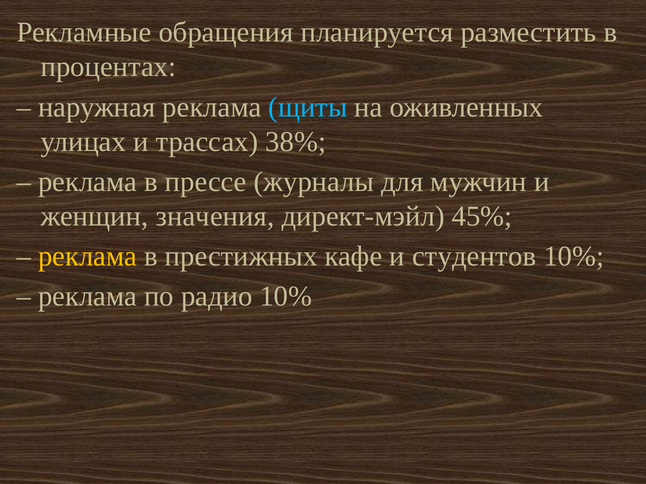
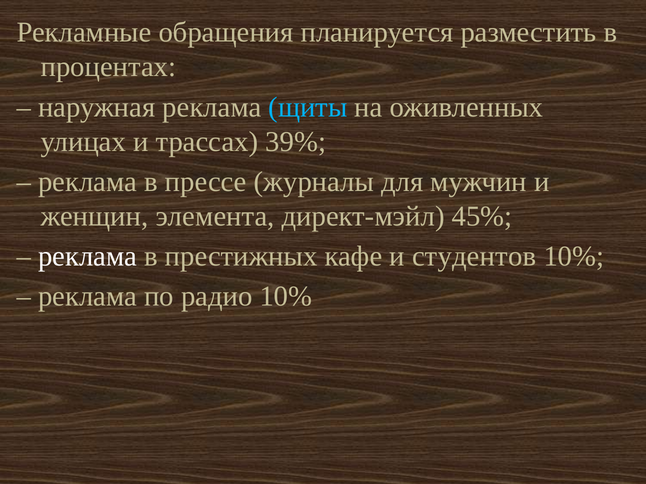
38%: 38% -> 39%
значения: значения -> элемента
реклама at (88, 257) colour: yellow -> white
